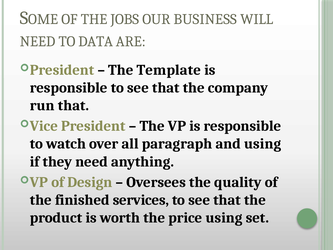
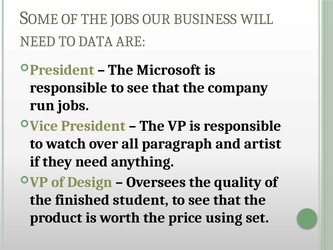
Template: Template -> Microsoft
run that: that -> jobs
and using: using -> artist
services: services -> student
